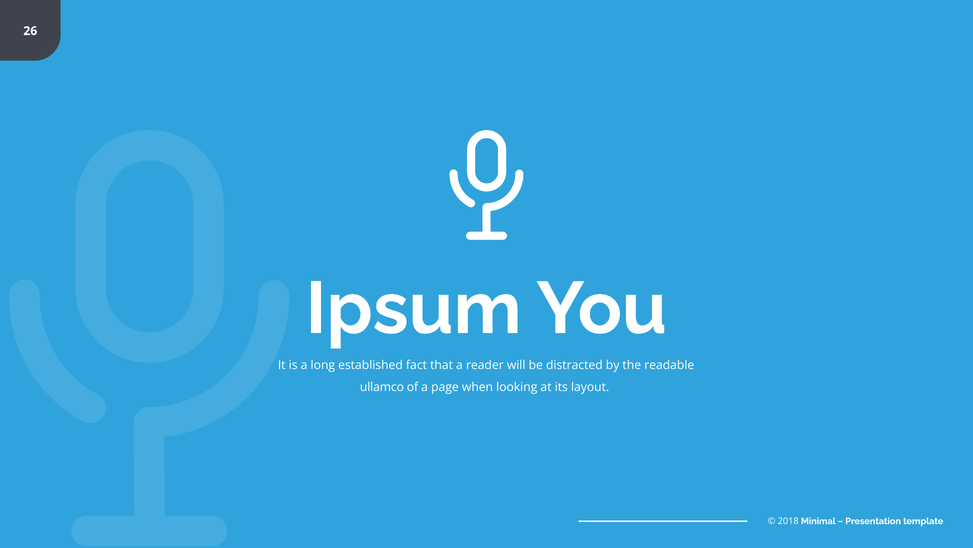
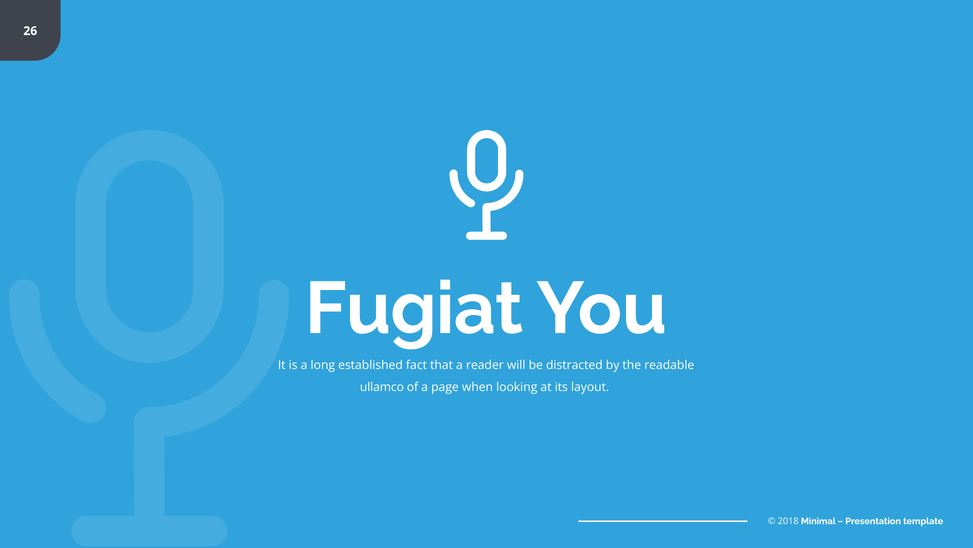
Ipsum: Ipsum -> Fugiat
